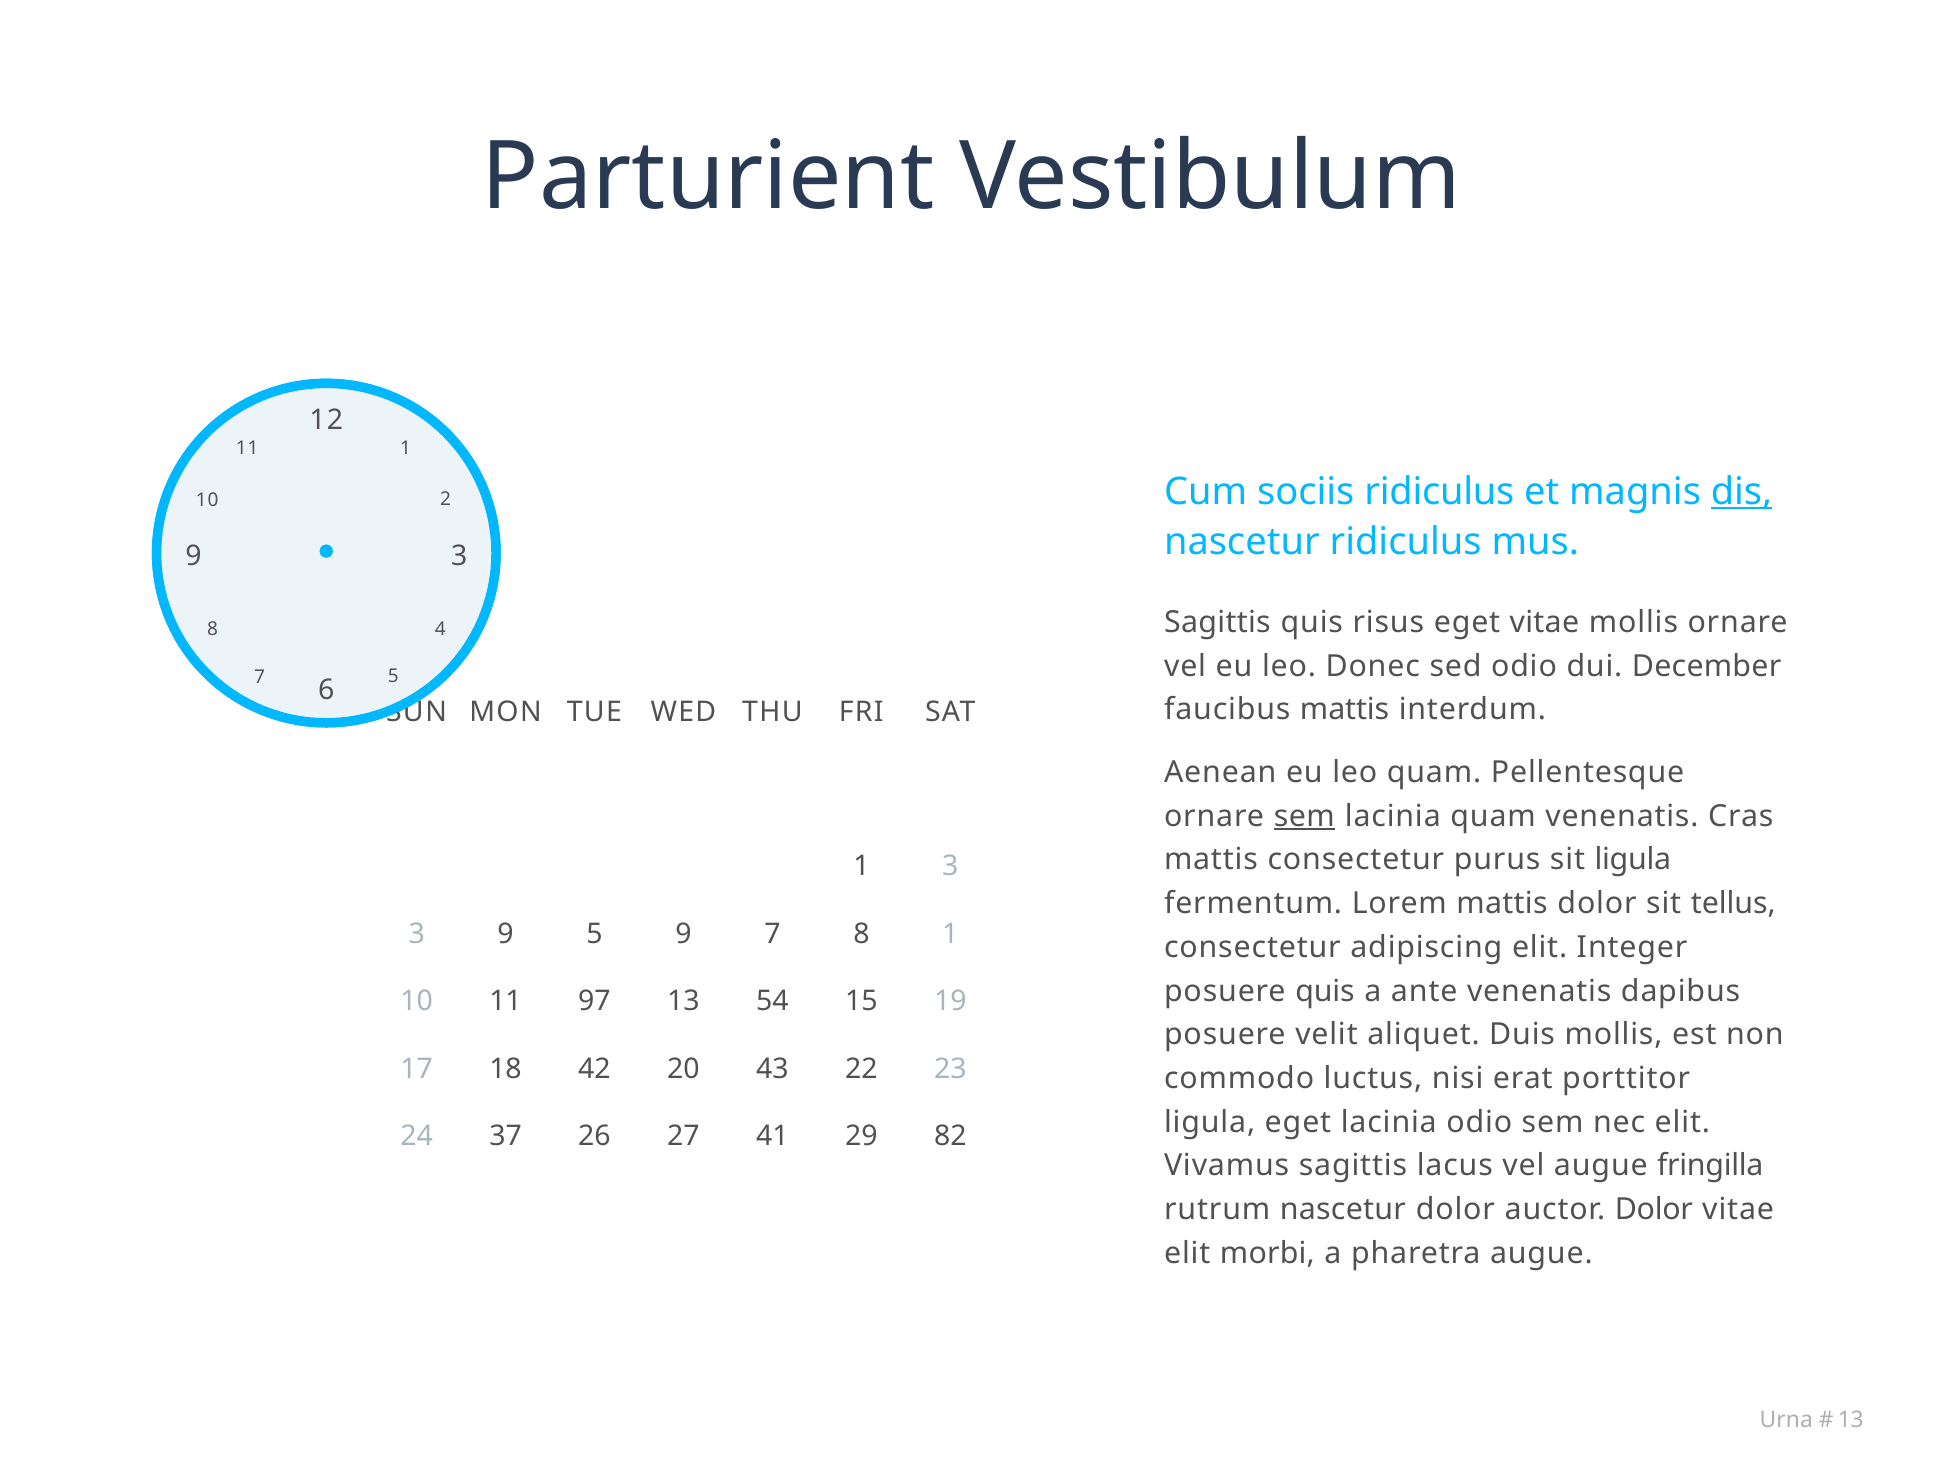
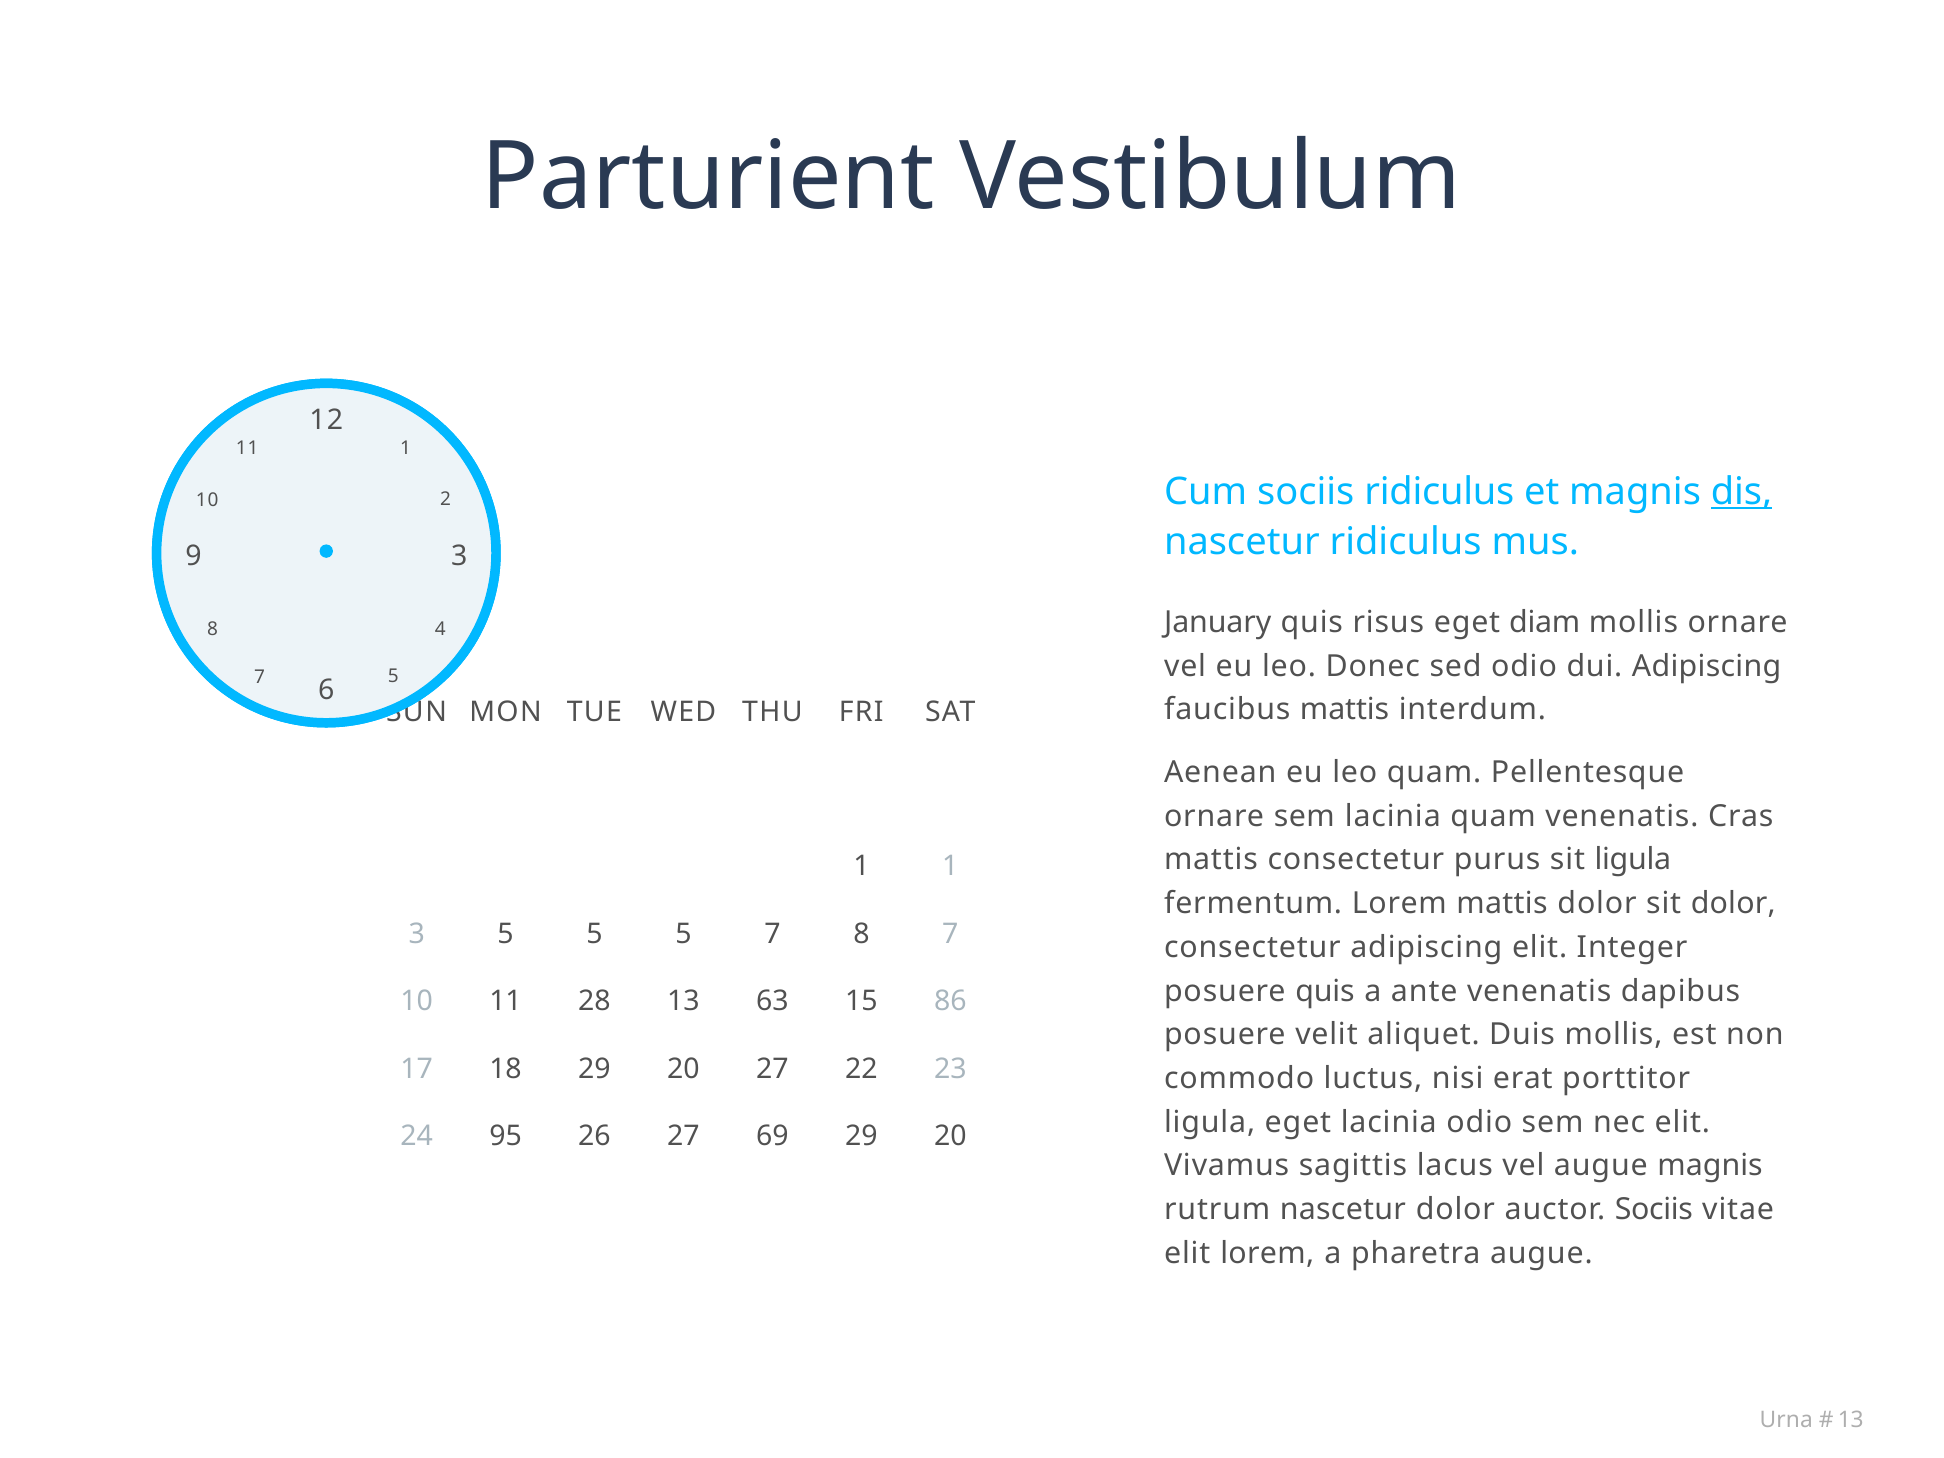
Sagittis at (1217, 622): Sagittis -> January
eget vitae: vitae -> diam
dui December: December -> Adipiscing
sem at (1304, 816) underline: present -> none
1 3: 3 -> 1
sit tellus: tellus -> dolor
3 9: 9 -> 5
9 at (684, 934): 9 -> 5
8 1: 1 -> 7
97: 97 -> 28
54: 54 -> 63
19: 19 -> 86
18 42: 42 -> 29
20 43: 43 -> 27
37: 37 -> 95
41: 41 -> 69
82 at (950, 1136): 82 -> 20
augue fringilla: fringilla -> magnis
auctor Dolor: Dolor -> Sociis
elit morbi: morbi -> lorem
